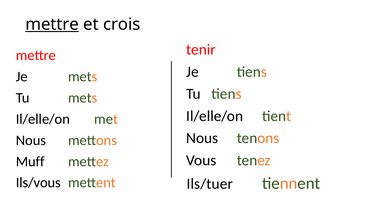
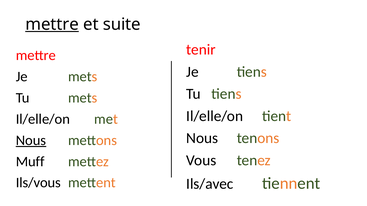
crois: crois -> suite
Nous at (31, 141) underline: none -> present
Ils/tuer: Ils/tuer -> Ils/avec
